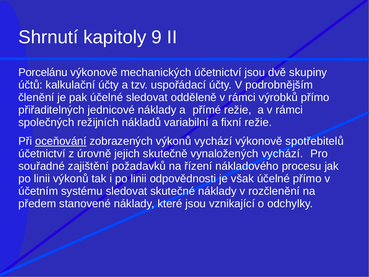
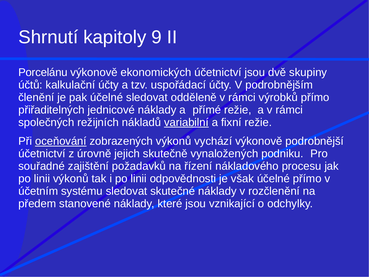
mechanických: mechanických -> ekonomických
variabilní underline: none -> present
spotřebitelů: spotřebitelů -> podrobnější
vynaložených vychází: vychází -> podniku
